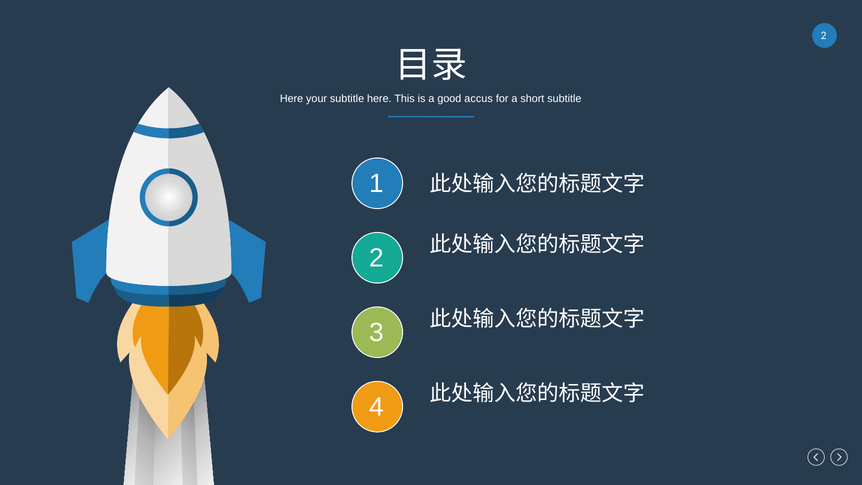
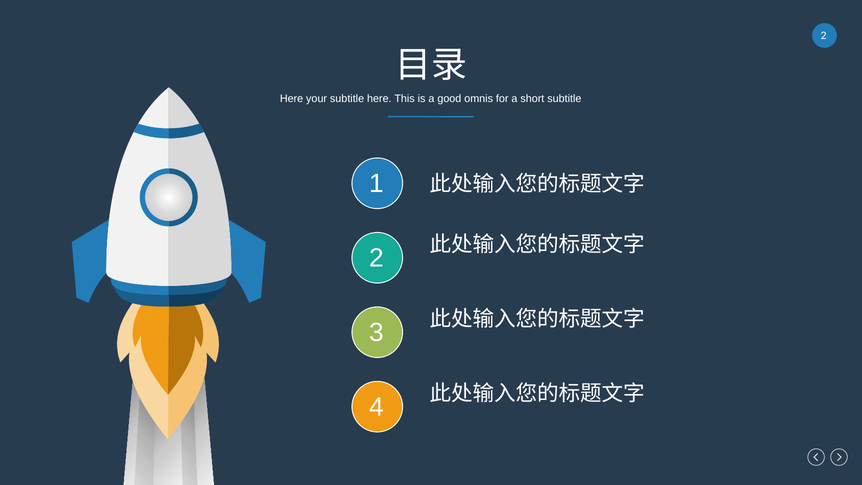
accus: accus -> omnis
